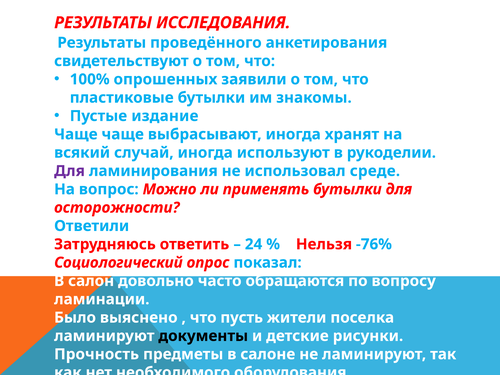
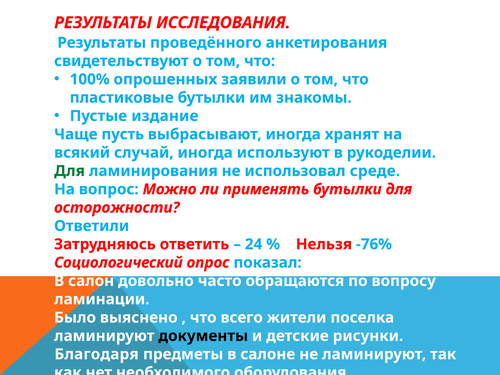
Чаще чаще: чаще -> пусть
Для at (70, 171) colour: purple -> green
пусть: пусть -> всего
Прочность: Прочность -> Благодаря
